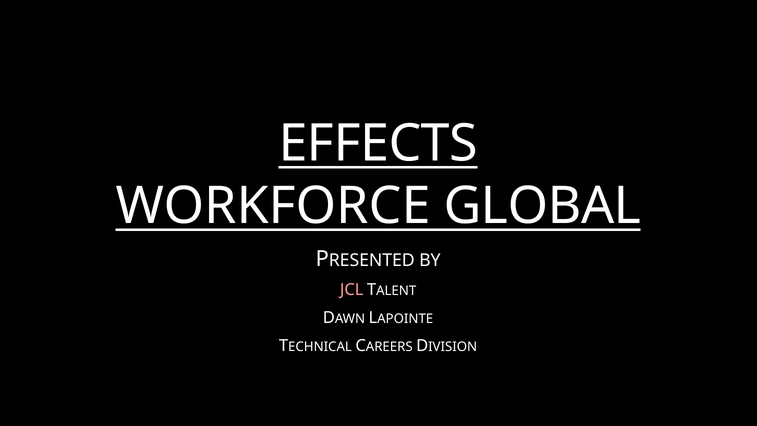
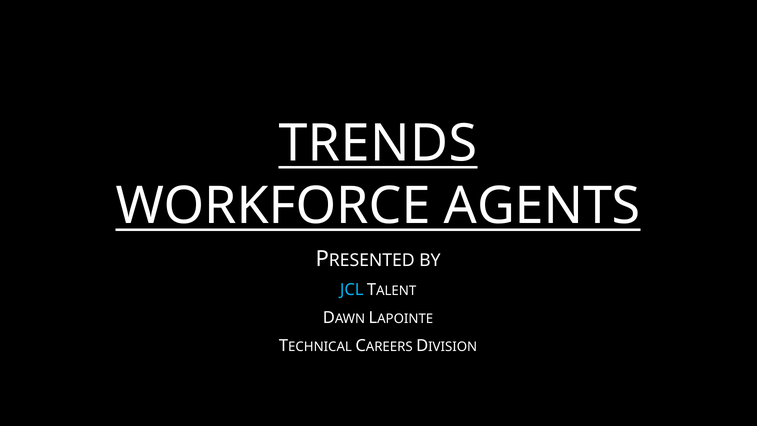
EFFECTS: EFFECTS -> TRENDS
GLOBAL: GLOBAL -> AGENTS
JCL colour: pink -> light blue
